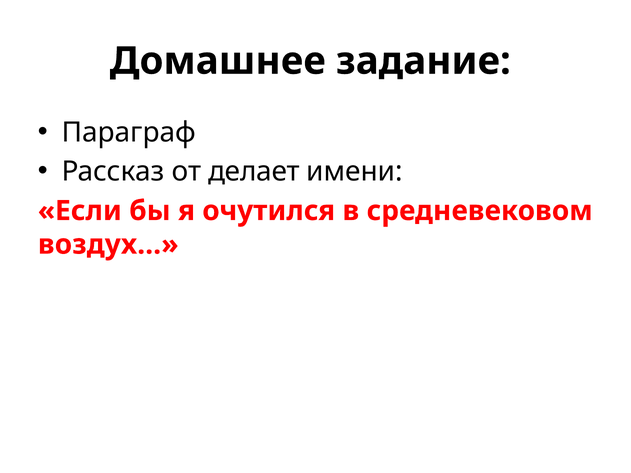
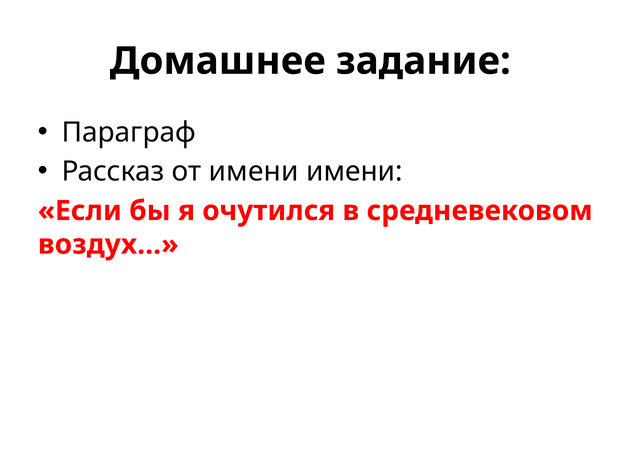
от делает: делает -> имени
